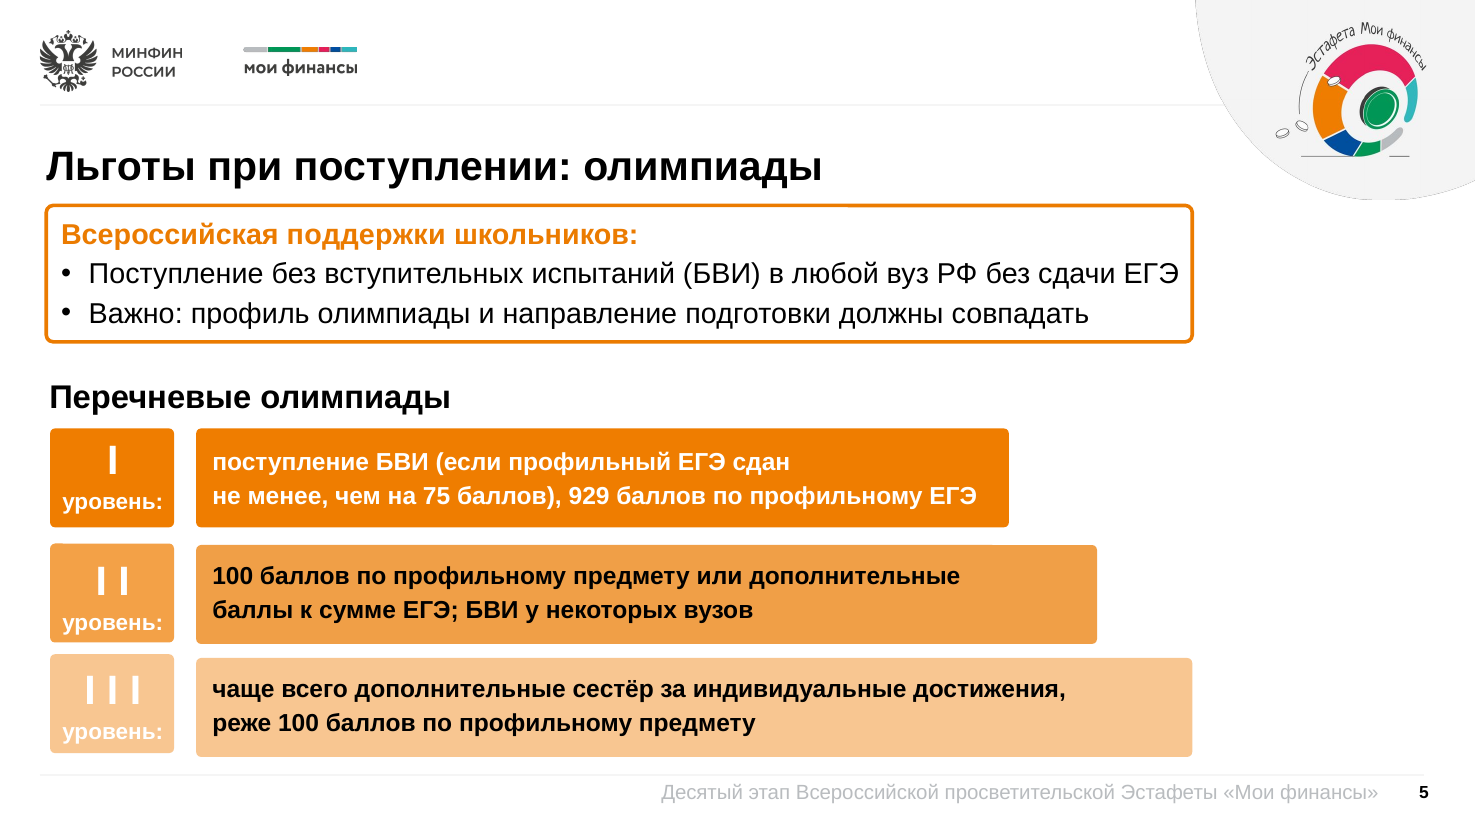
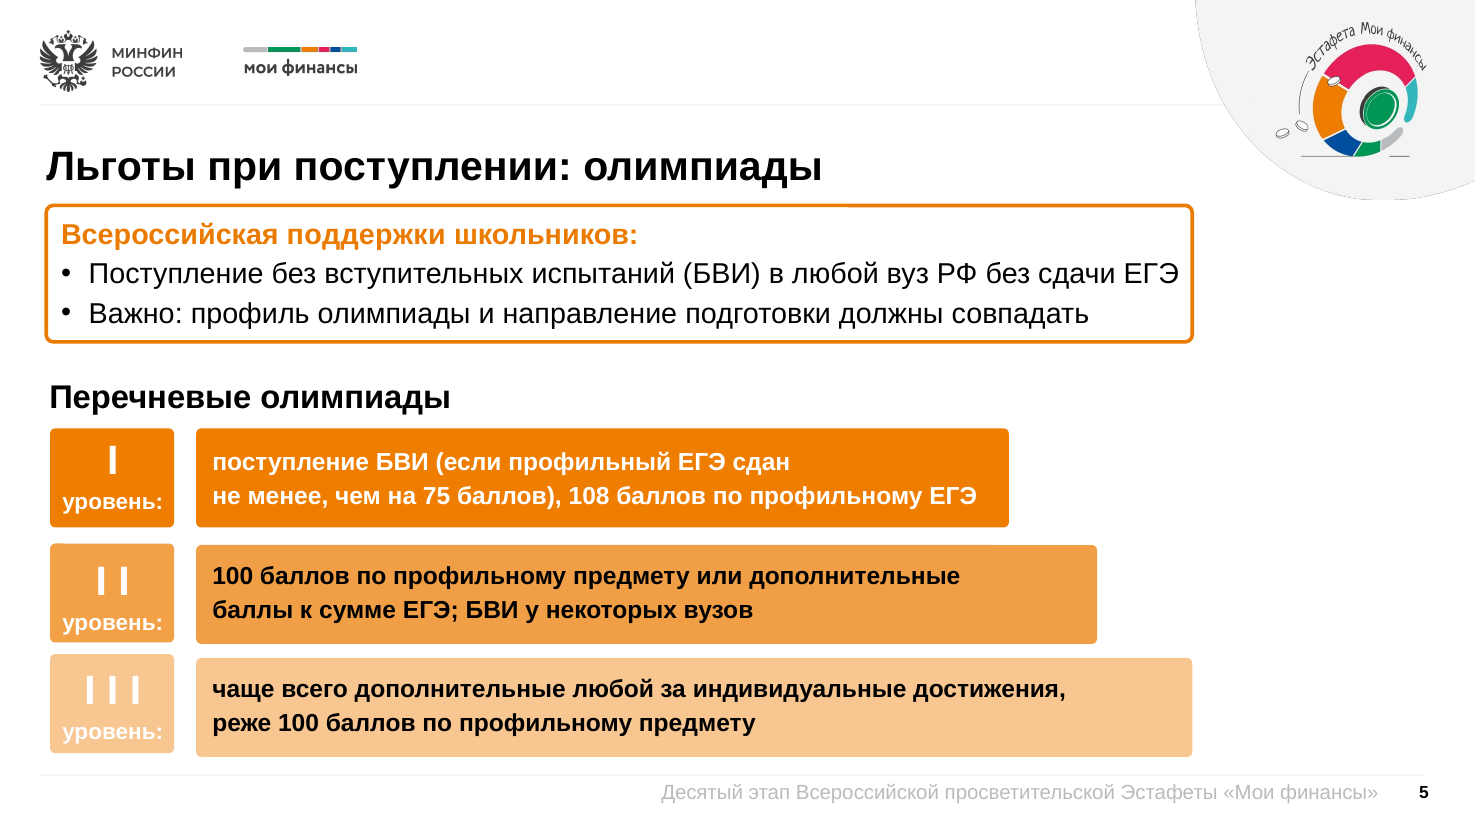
929: 929 -> 108
дополнительные сестёр: сестёр -> любой
